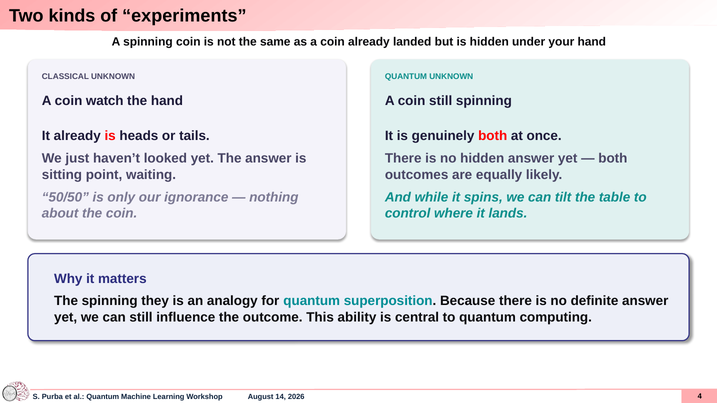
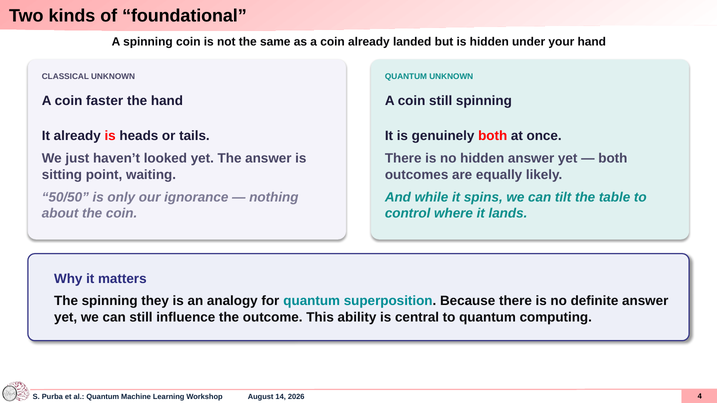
experiments: experiments -> foundational
watch: watch -> faster
